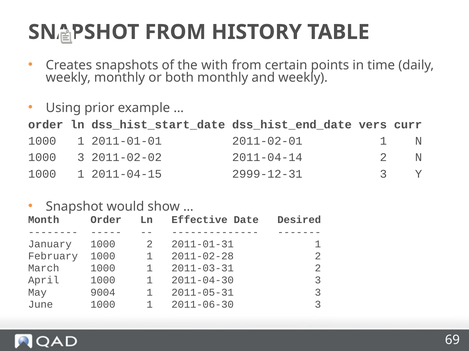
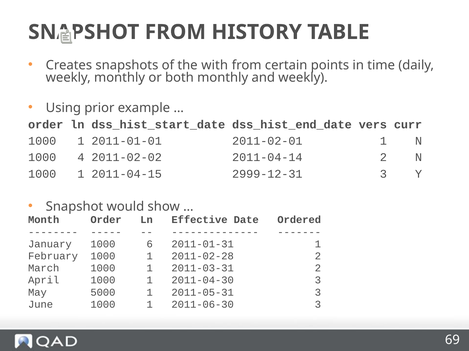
1000 3: 3 -> 4
Desired: Desired -> Ordered
1000 2: 2 -> 6
9004: 9004 -> 5000
